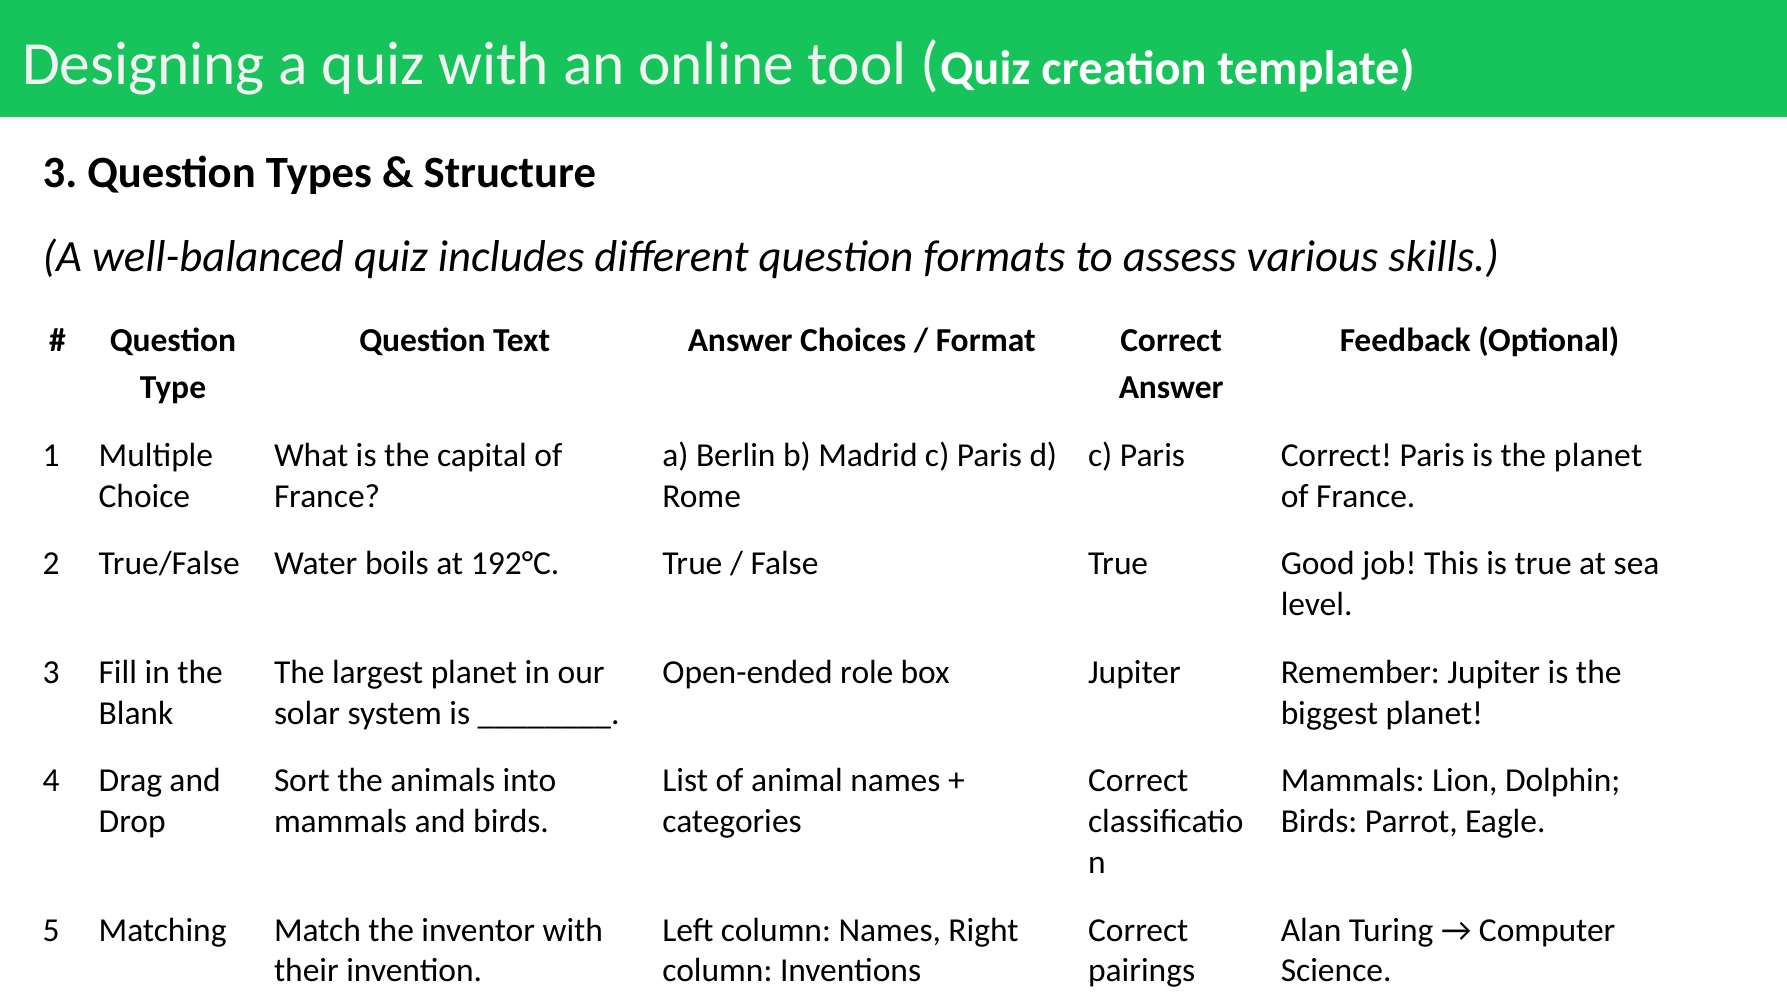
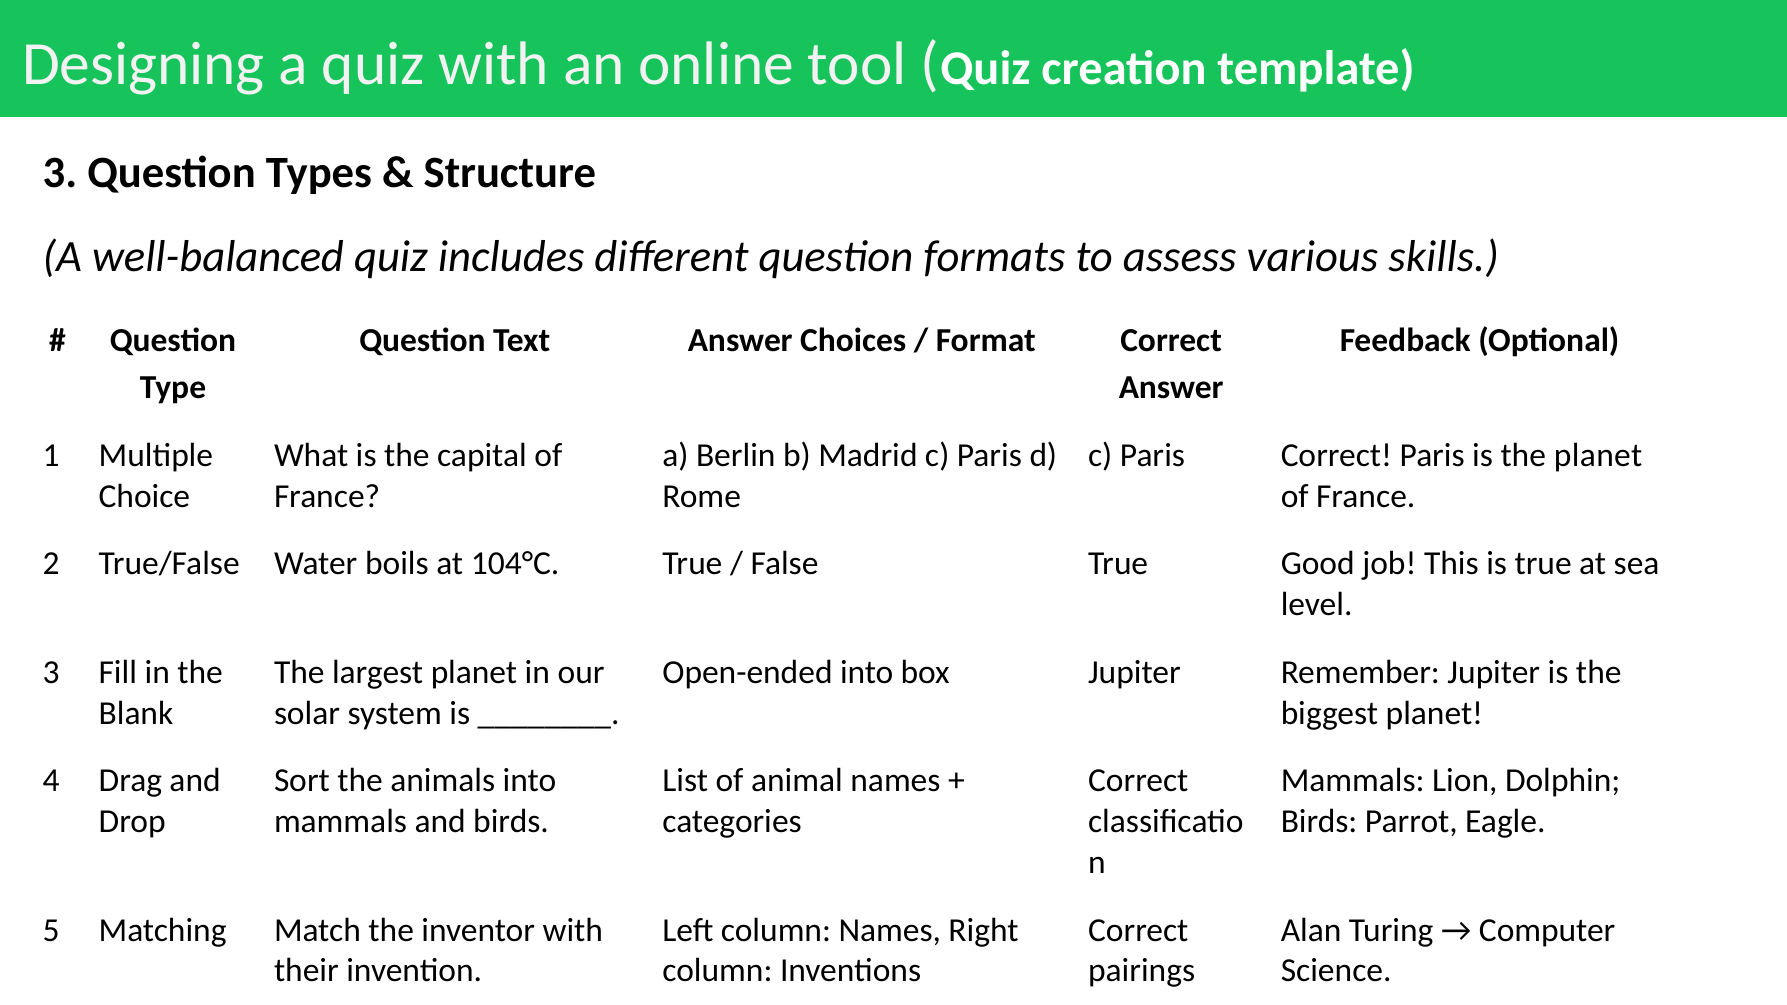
192°C: 192°C -> 104°C
Open-ended role: role -> into
